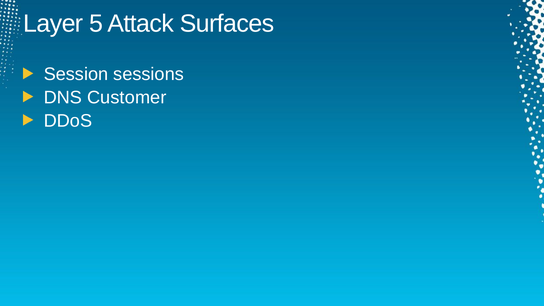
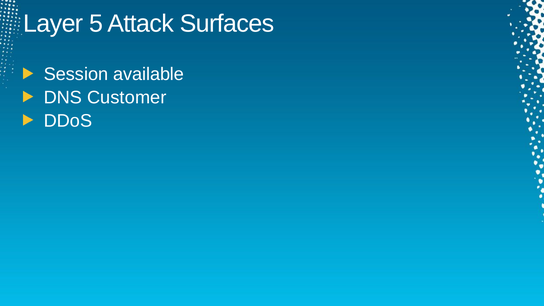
sessions: sessions -> available
